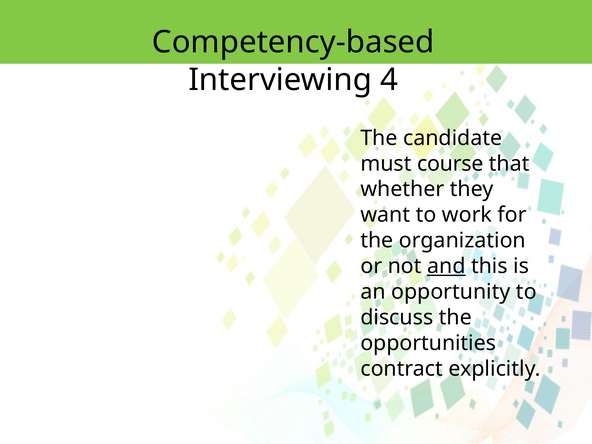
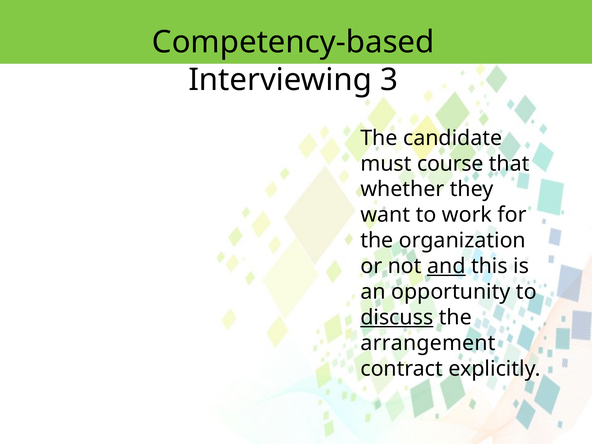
4: 4 -> 3
discuss underline: none -> present
opportunities: opportunities -> arrangement
